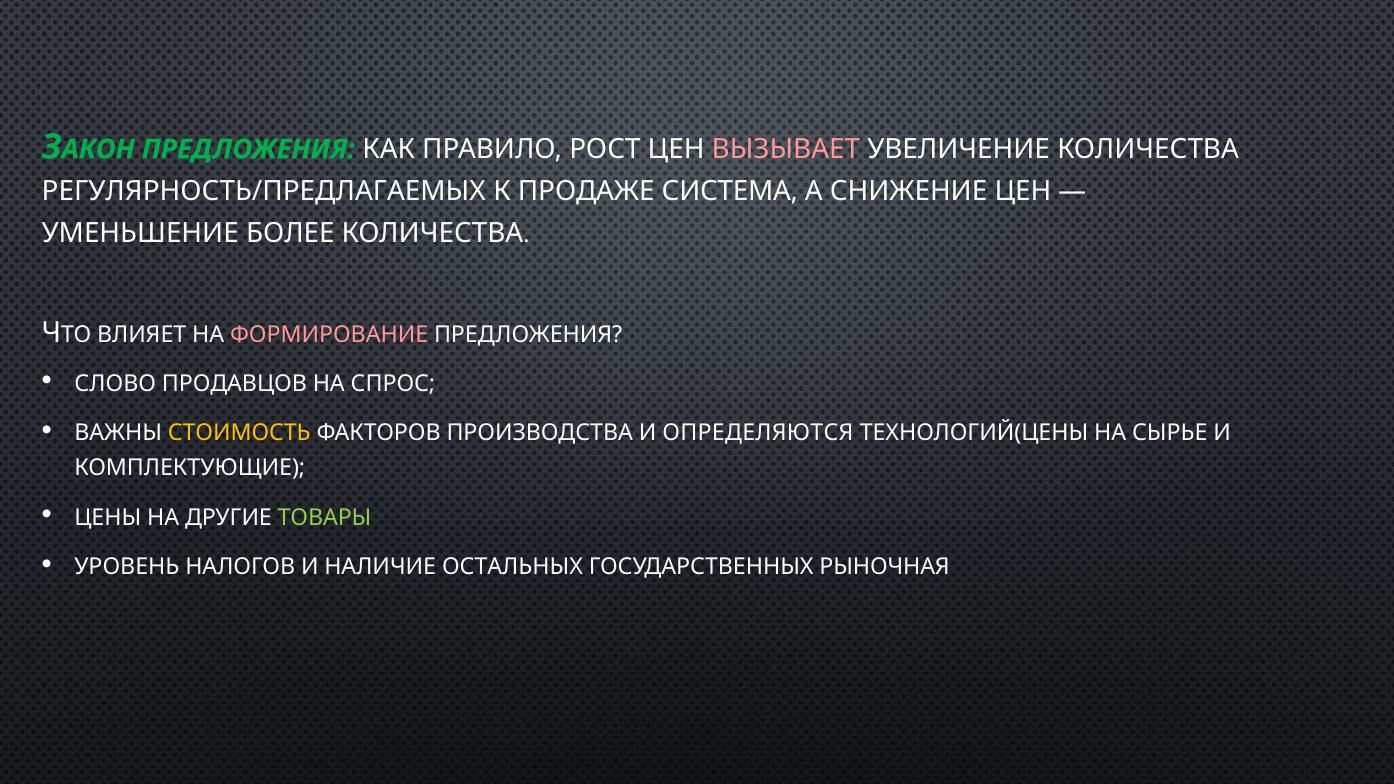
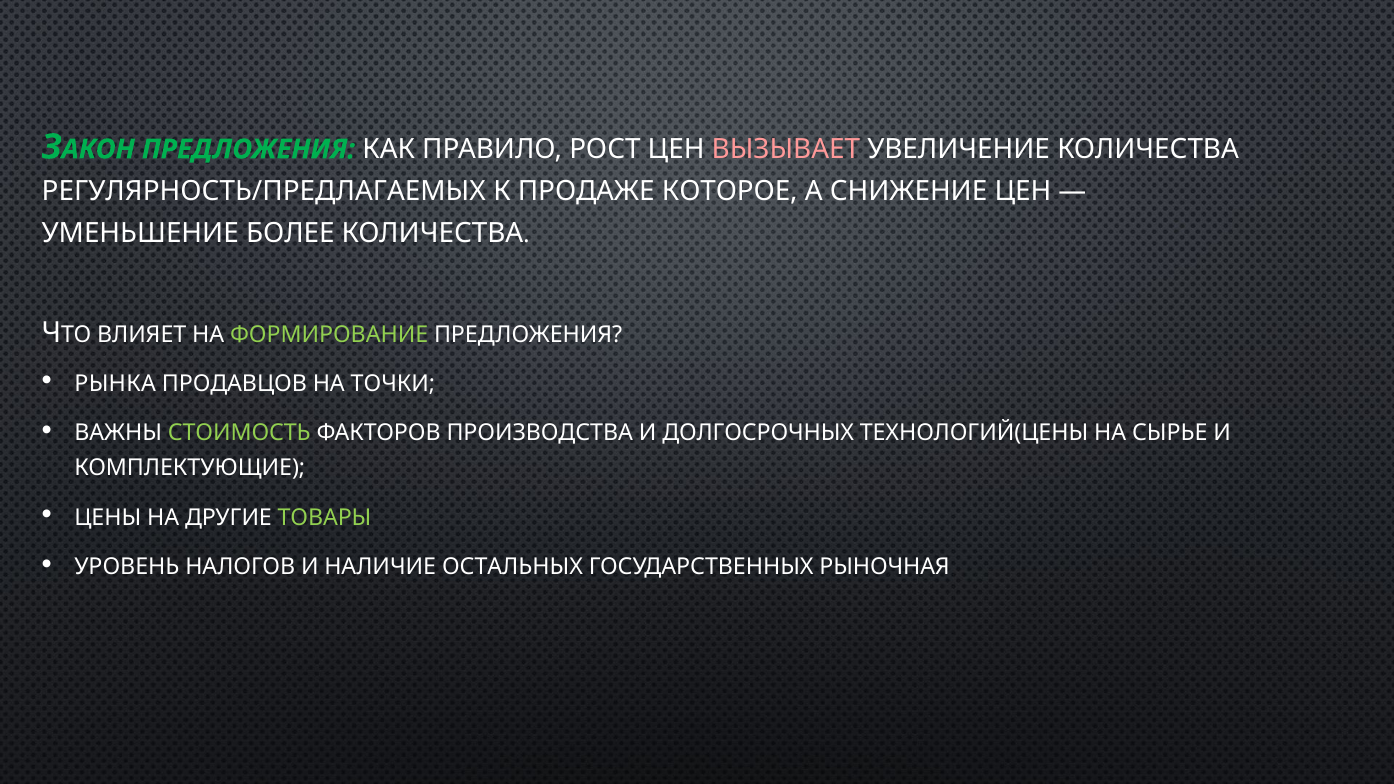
СИСТЕМА: СИСТЕМА -> КОТОРОЕ
ФОРМИРОВАНИЕ colour: pink -> light green
СЛОВО: СЛОВО -> РЫНКА
СПРОС: СПРОС -> ТОЧКИ
СТОИМОСТЬ colour: yellow -> light green
ОПРЕДЕЛЯЮТСЯ: ОПРЕДЕЛЯЮТСЯ -> ДОЛГОСРОЧНЫХ
